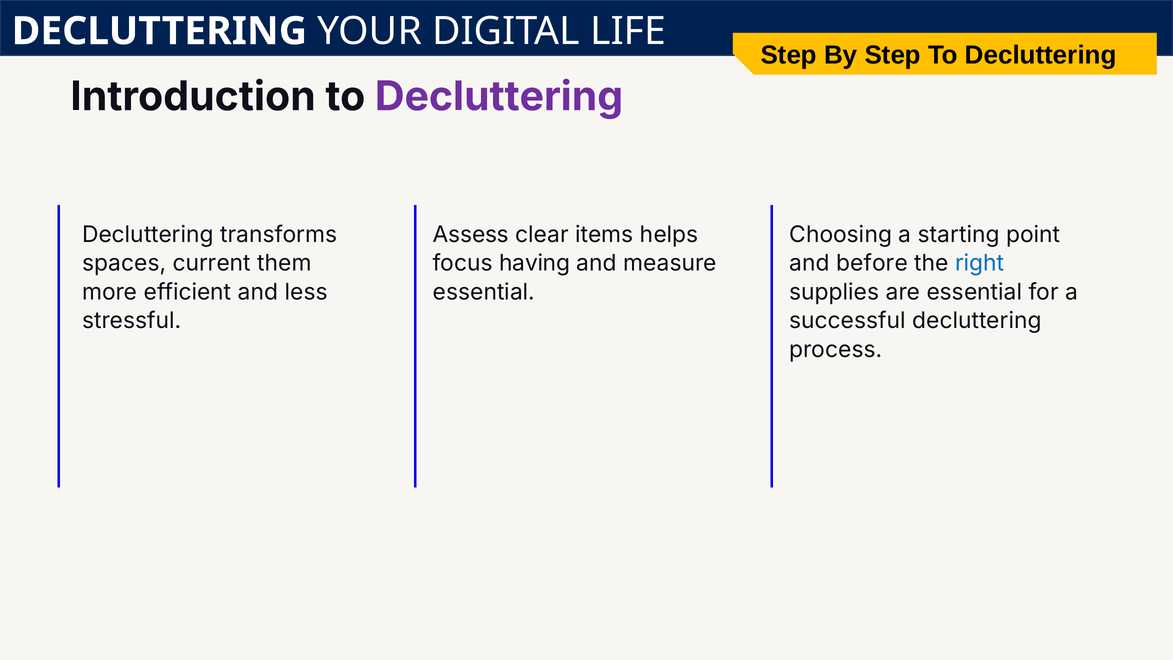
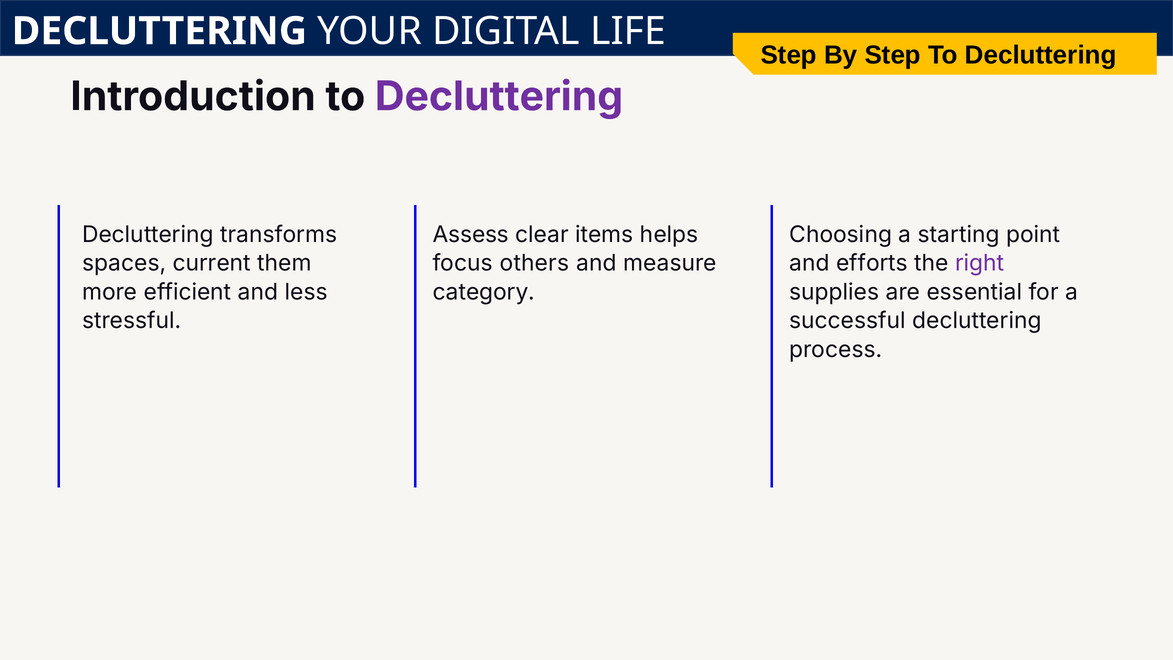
having: having -> others
before: before -> efforts
right colour: blue -> purple
essential at (484, 292): essential -> category
